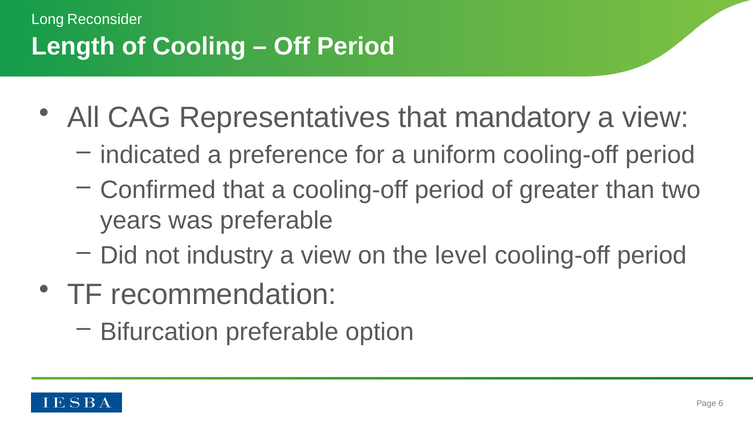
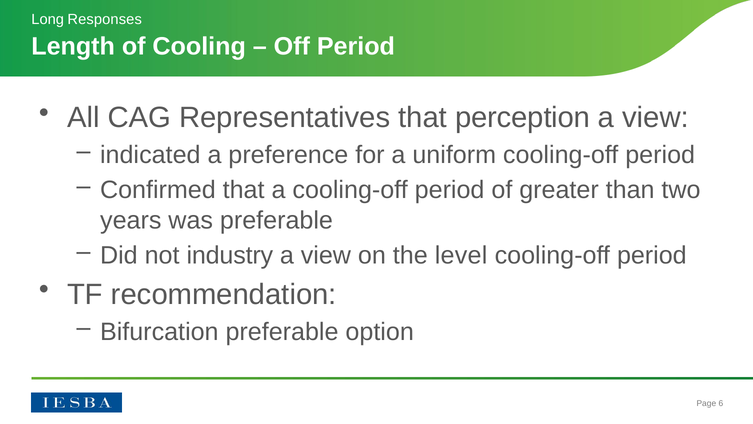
Reconsider: Reconsider -> Responses
mandatory: mandatory -> perception
